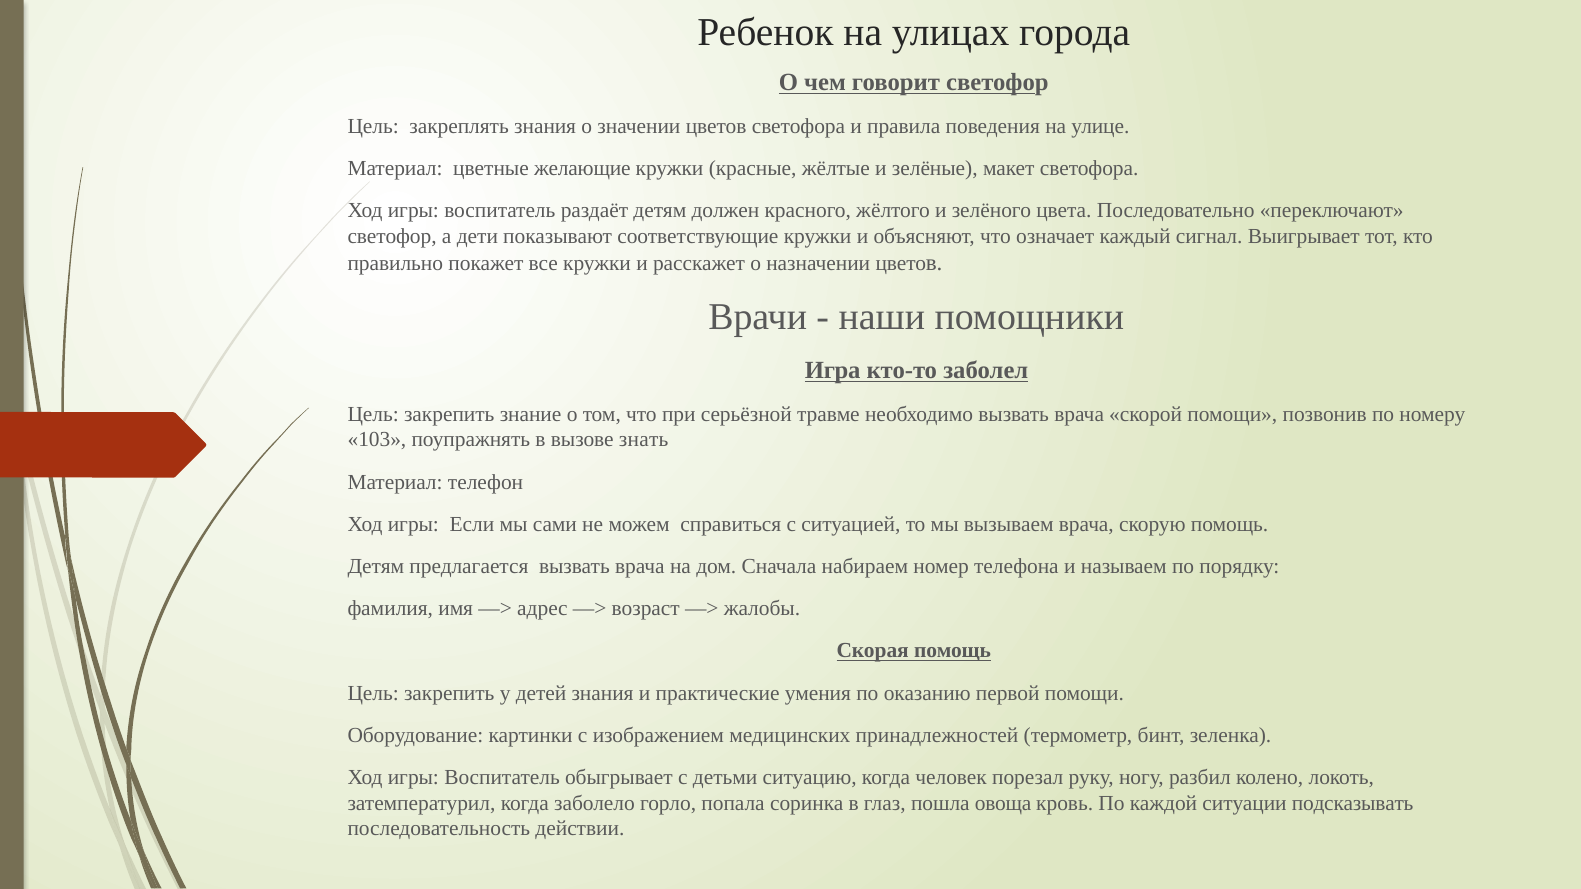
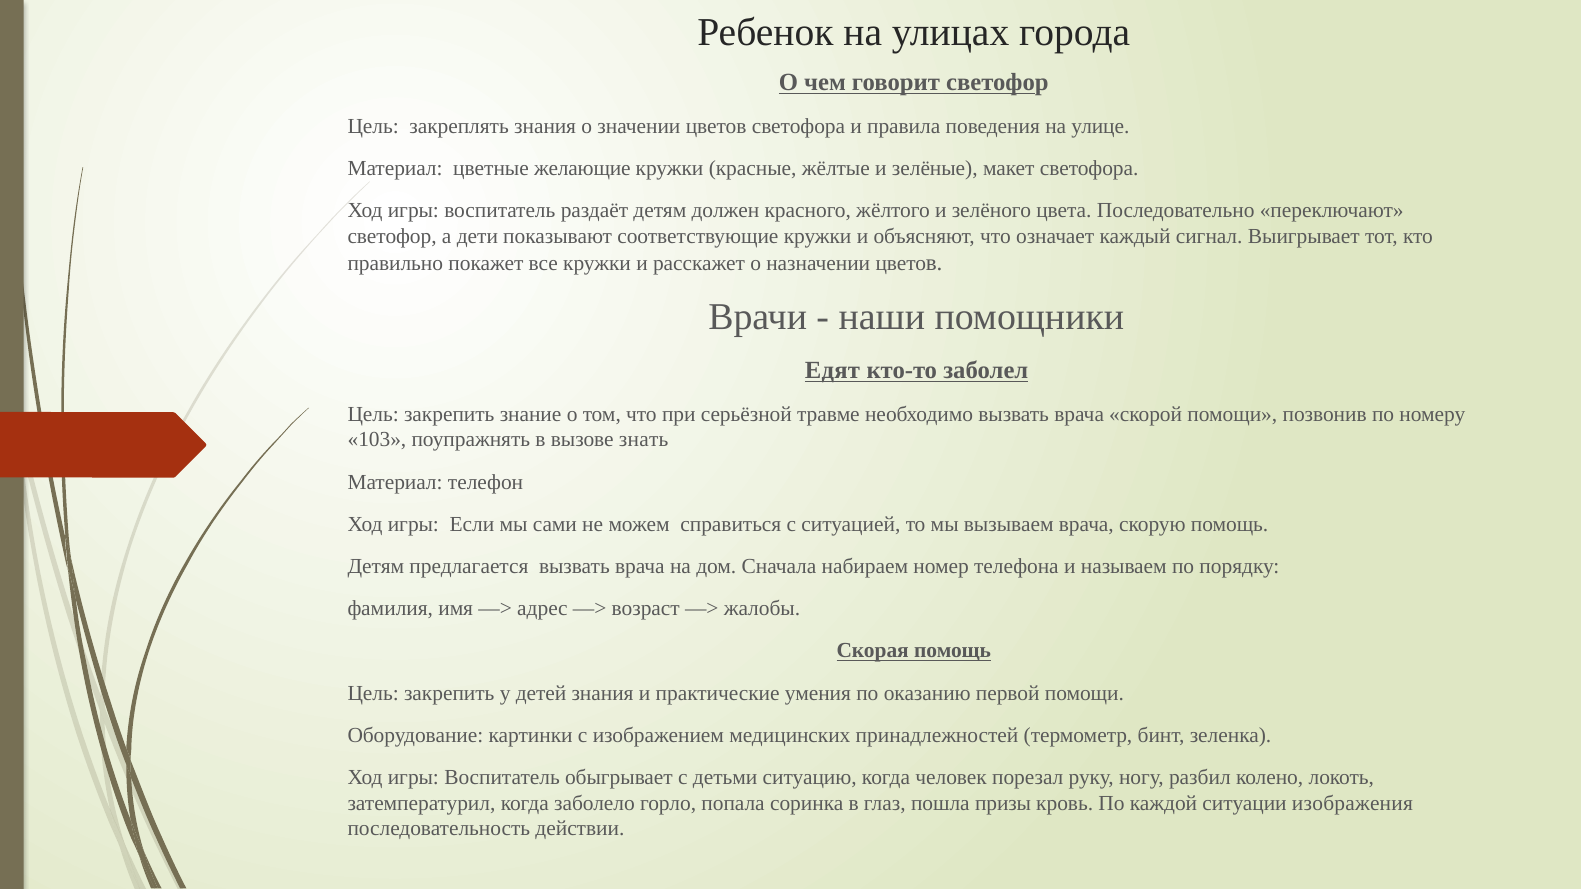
Игра: Игра -> Едят
овоща: овоща -> призы
подсказывать: подсказывать -> изображения
